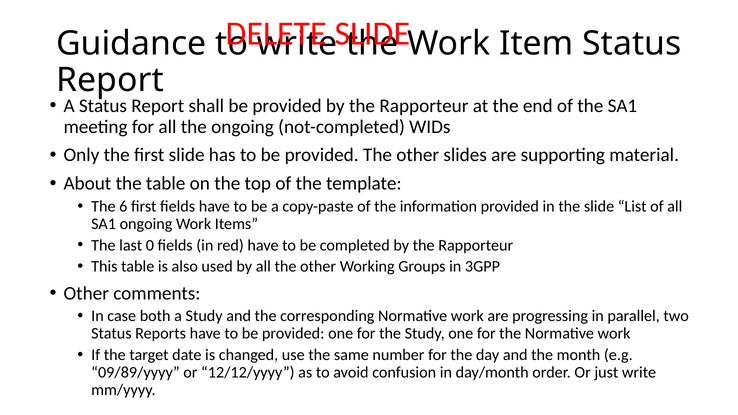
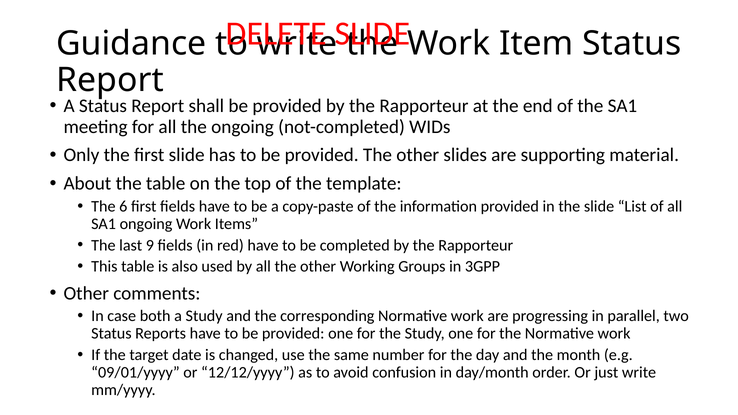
0: 0 -> 9
09/89/yyyy: 09/89/yyyy -> 09/01/yyyy
